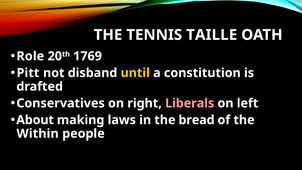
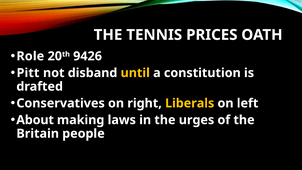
TAILLE: TAILLE -> PRICES
1769: 1769 -> 9426
Liberals colour: pink -> yellow
bread: bread -> urges
Within: Within -> Britain
